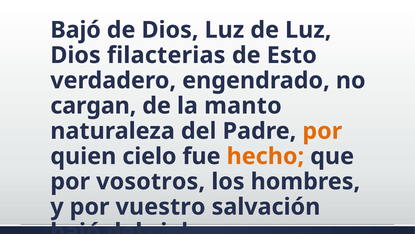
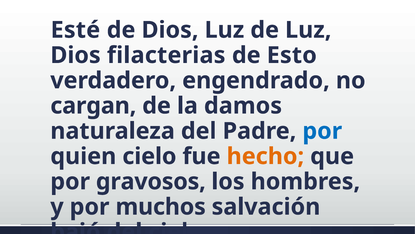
Bajó at (76, 30): Bajó -> Esté
manto: manto -> damos
por at (322, 131) colour: orange -> blue
vosotros: vosotros -> gravosos
vuestro: vuestro -> muchos
